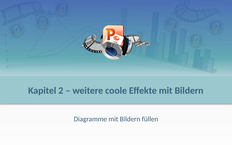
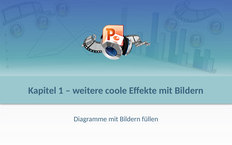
2: 2 -> 1
